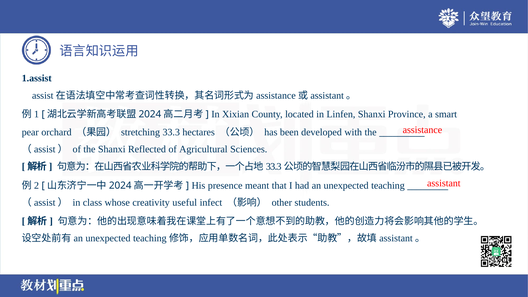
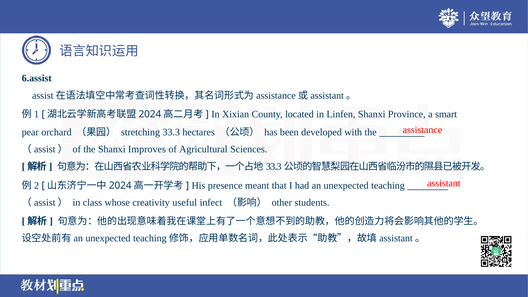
1.assist: 1.assist -> 6.assist
Reflected: Reflected -> Improves
